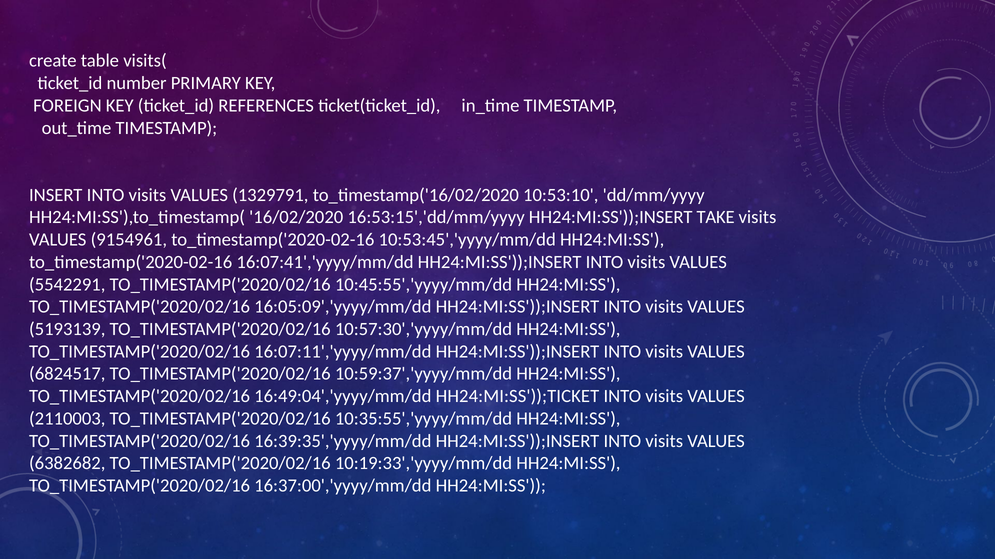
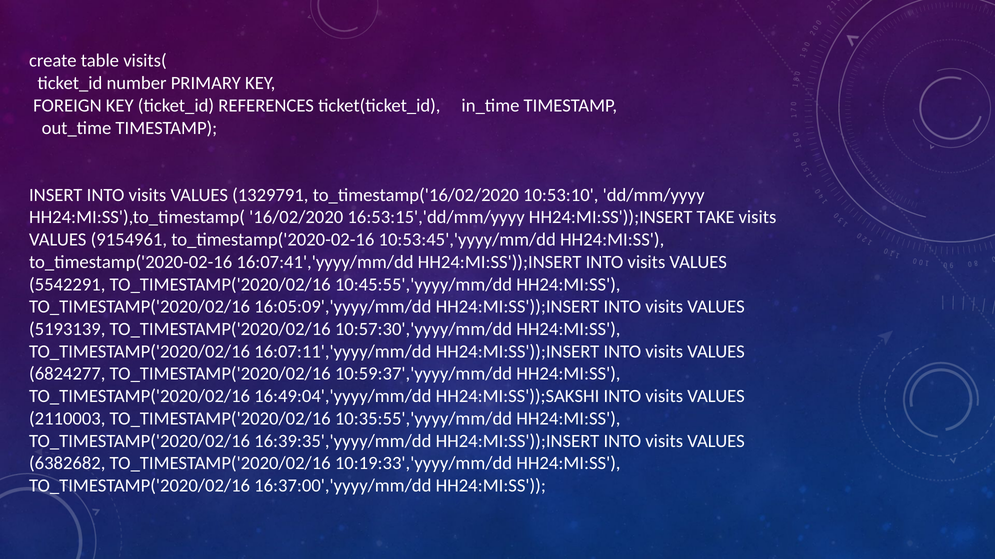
6824517: 6824517 -> 6824277
HH24:MI:SS'));TICKET: HH24:MI:SS'));TICKET -> HH24:MI:SS'));SAKSHI
